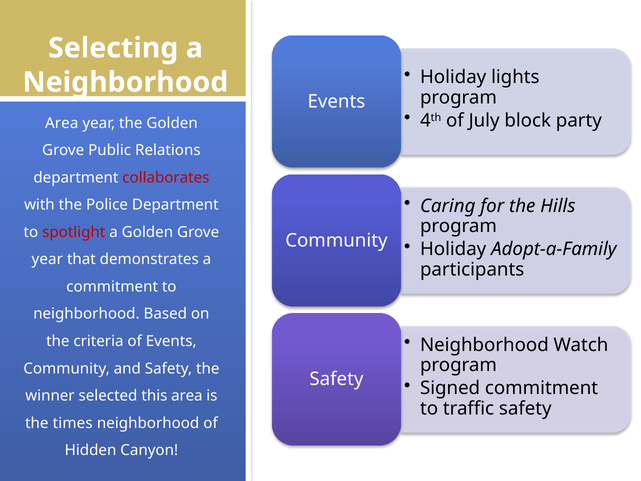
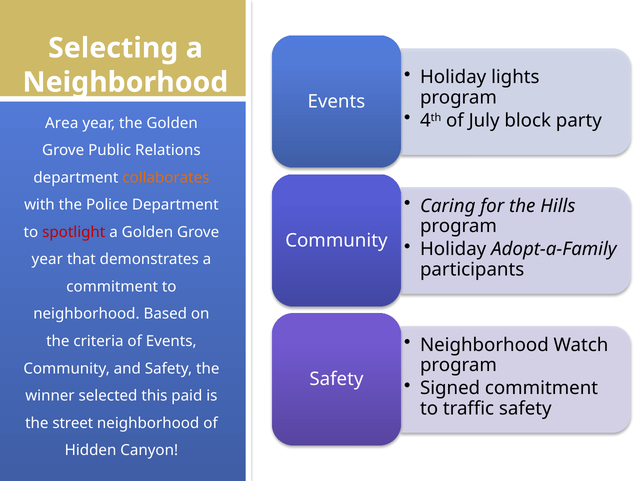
collaborates colour: red -> orange
this area: area -> paid
times: times -> street
